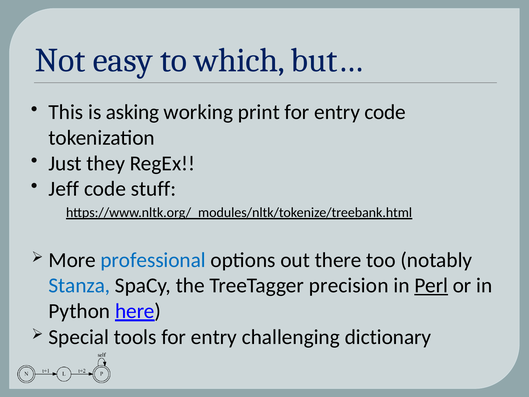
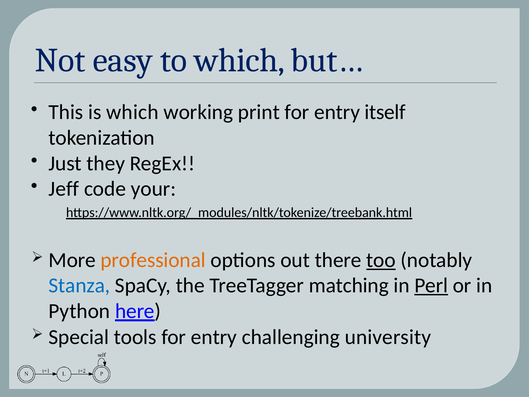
is asking: asking -> which
entry code: code -> itself
stuff: stuff -> your
professional colour: blue -> orange
too underline: none -> present
precision: precision -> matching
dictionary: dictionary -> university
